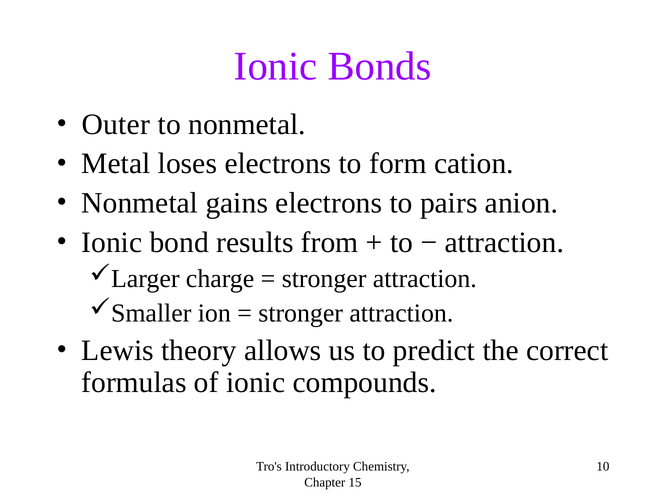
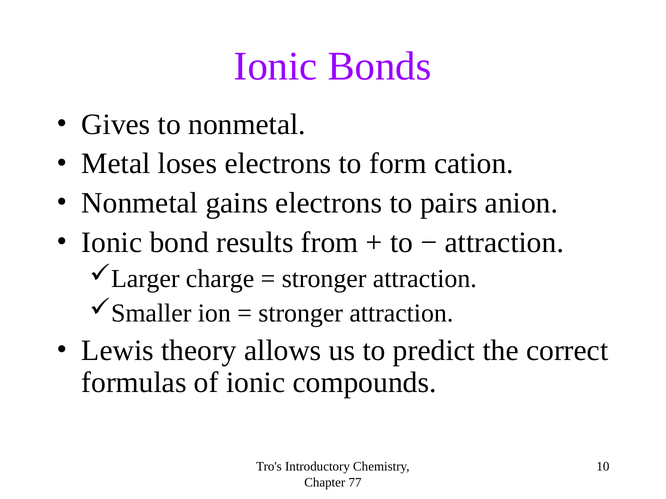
Outer: Outer -> Gives
15: 15 -> 77
